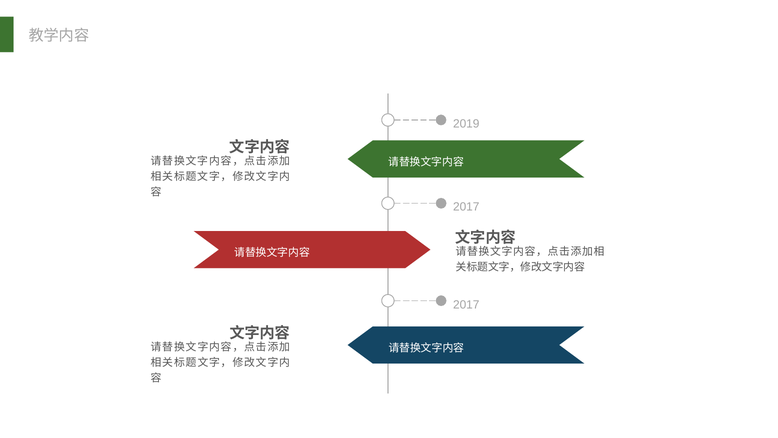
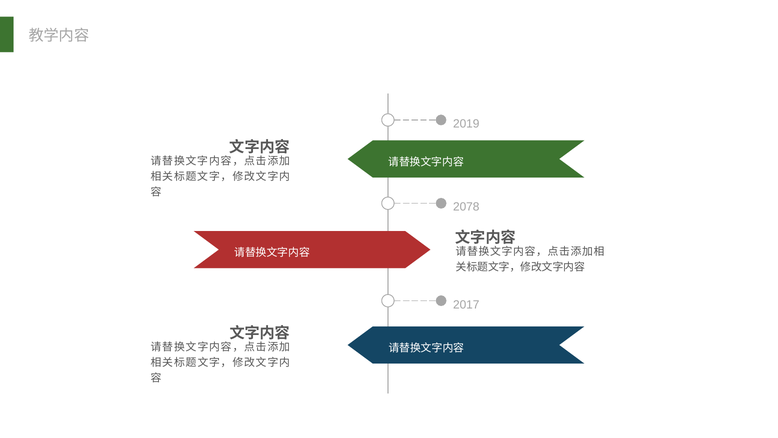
2017 at (466, 207): 2017 -> 2078
